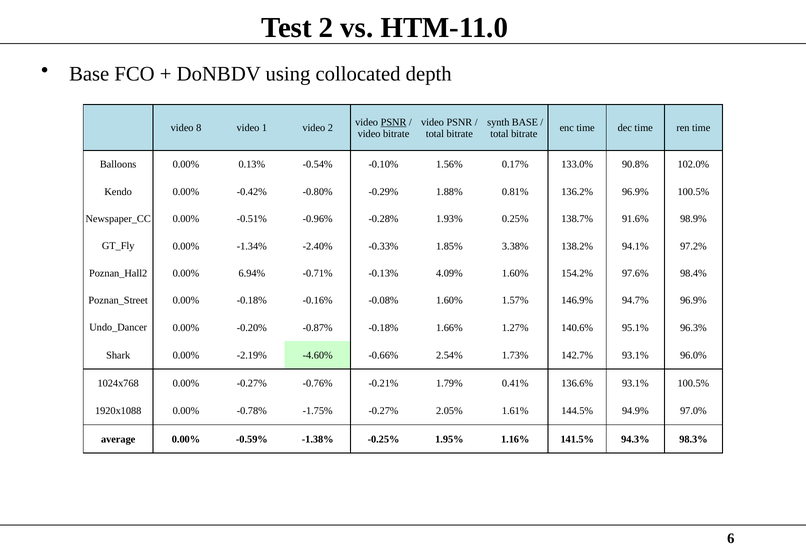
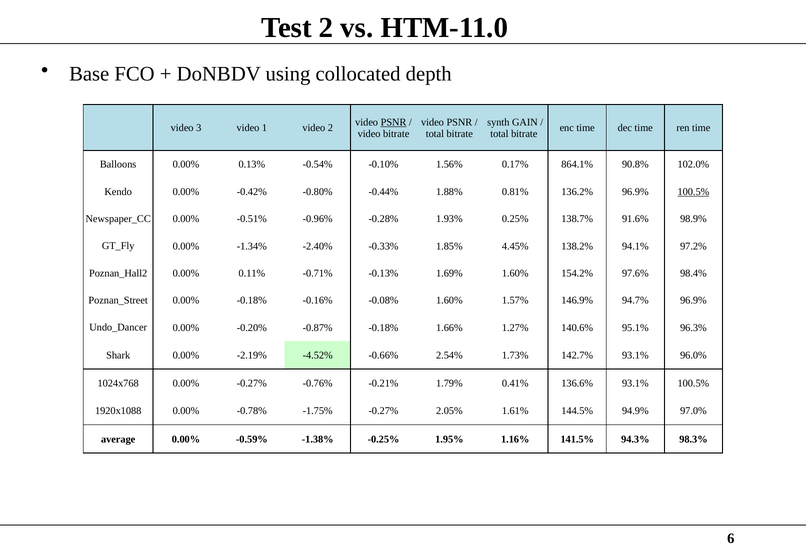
synth BASE: BASE -> GAIN
8: 8 -> 3
133.0%: 133.0% -> 864.1%
-0.29%: -0.29% -> -0.44%
100.5% at (693, 192) underline: none -> present
3.38%: 3.38% -> 4.45%
6.94%: 6.94% -> 0.11%
4.09%: 4.09% -> 1.69%
-4.60%: -4.60% -> -4.52%
